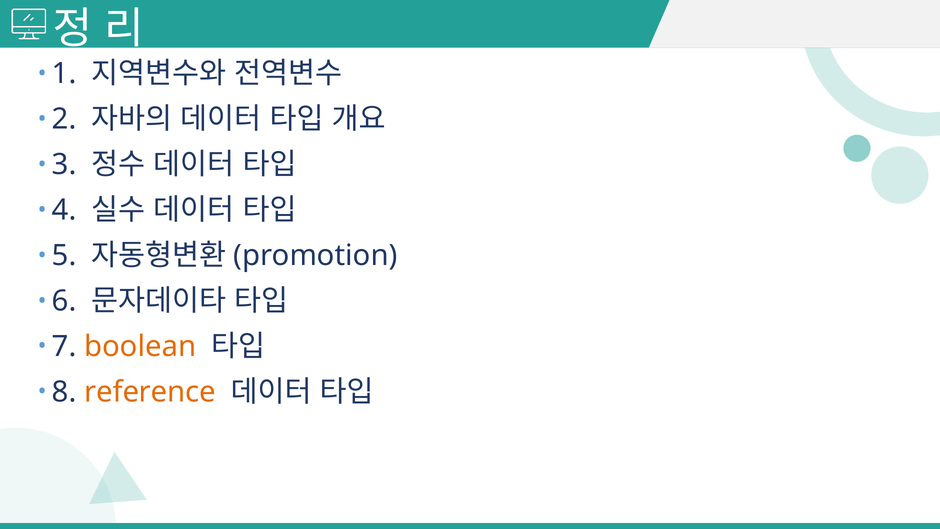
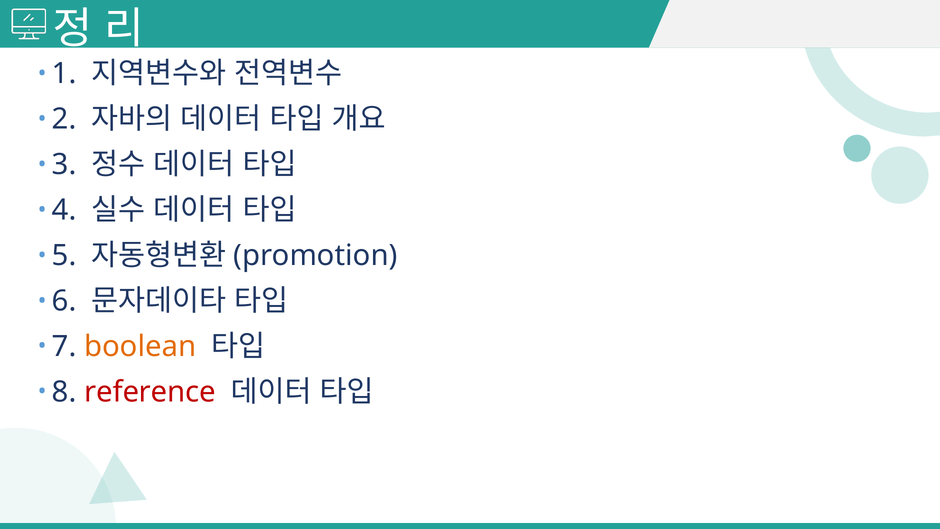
reference colour: orange -> red
